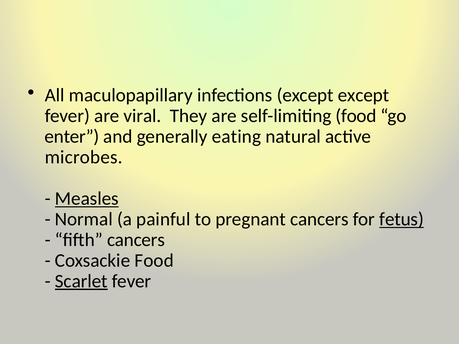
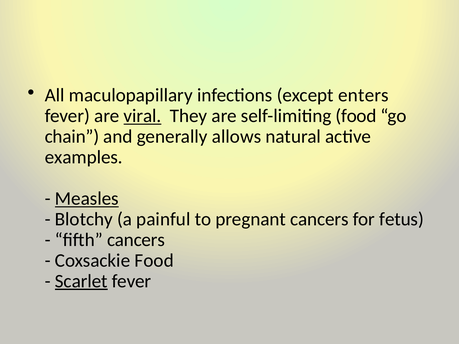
except except: except -> enters
viral underline: none -> present
enter: enter -> chain
eating: eating -> allows
microbes: microbes -> examples
Normal: Normal -> Blotchy
fetus underline: present -> none
